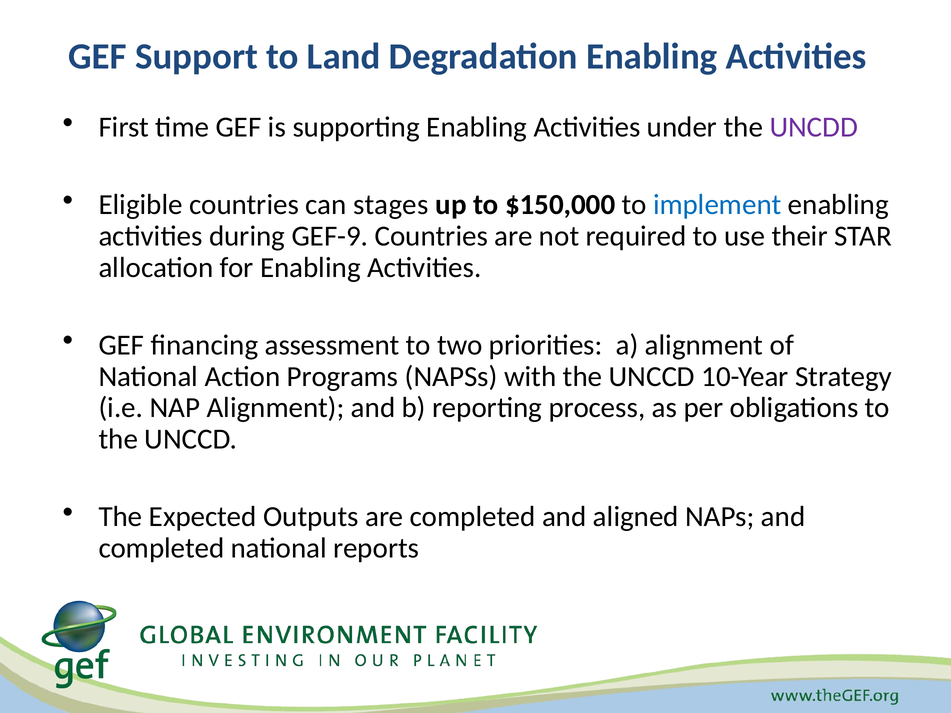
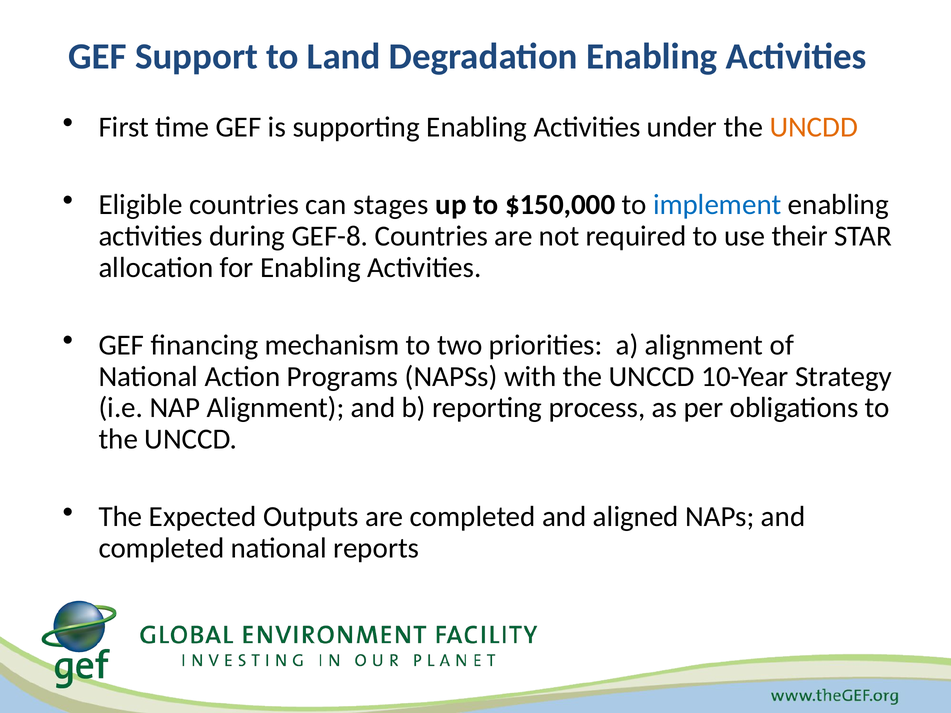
UNCDD colour: purple -> orange
GEF-9: GEF-9 -> GEF-8
assessment: assessment -> mechanism
